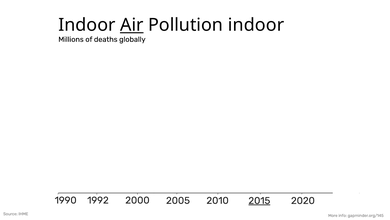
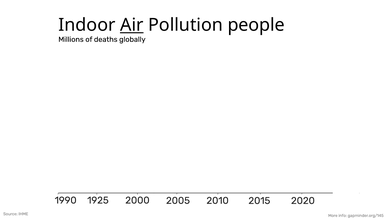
Pollution indoor: indoor -> people
1992: 1992 -> 1925
2015 underline: present -> none
